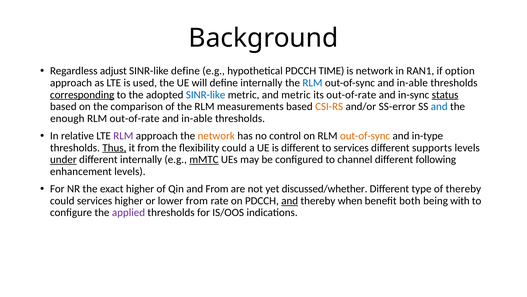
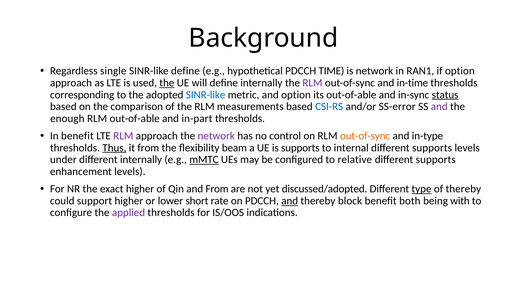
adjust: adjust -> single
the at (167, 83) underline: none -> present
RLM at (312, 83) colour: blue -> purple
out-of-sync and in-able: in-able -> in-time
corresponding underline: present -> none
and metric: metric -> option
its out-of-rate: out-of-rate -> out-of-able
CSI-RS colour: orange -> blue
and at (439, 106) colour: blue -> purple
RLM out-of-rate: out-of-rate -> out-of-able
in-able at (197, 118): in-able -> in-part
In relative: relative -> benefit
network at (216, 136) colour: orange -> purple
flexibility could: could -> beam
is different: different -> supports
to services: services -> internal
under underline: present -> none
channel: channel -> relative
following at (436, 159): following -> supports
discussed/whether: discussed/whether -> discussed/adopted
type underline: none -> present
could services: services -> support
lower from: from -> short
when: when -> block
